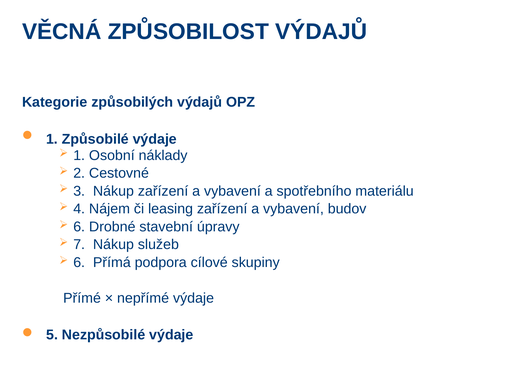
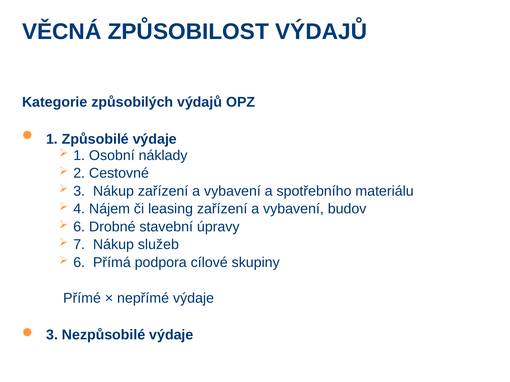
5 at (52, 335): 5 -> 3
